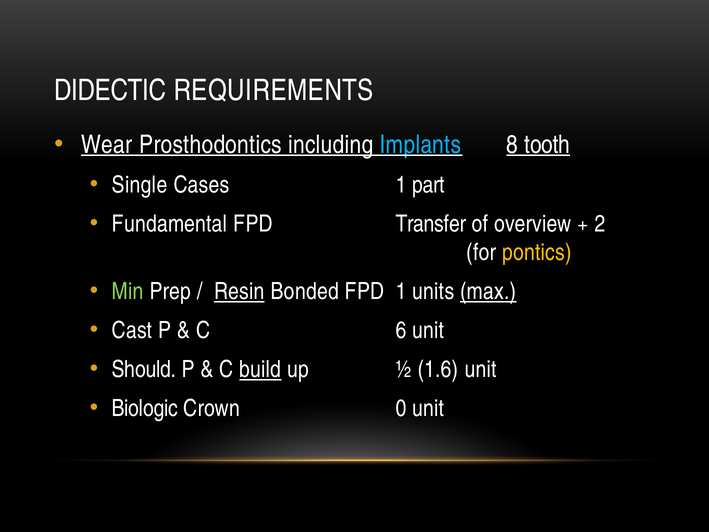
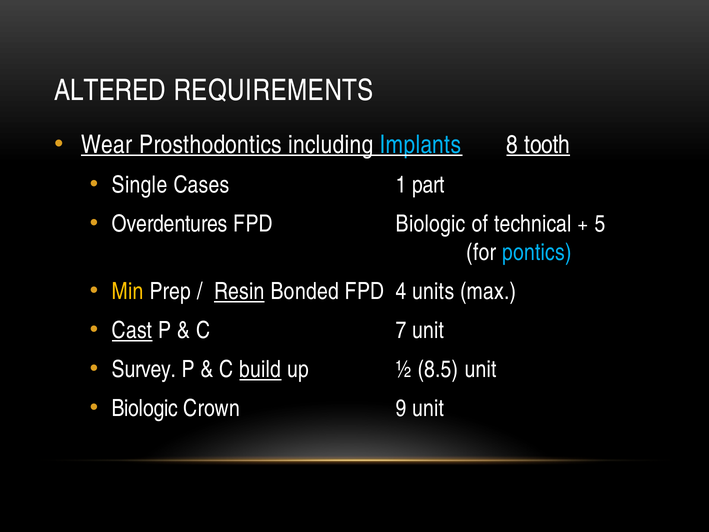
DIDECTIC: DIDECTIC -> ALTERED
Fundamental: Fundamental -> Overdentures
FPD Transfer: Transfer -> Biologic
overview: overview -> technical
2: 2 -> 5
pontics colour: yellow -> light blue
Min colour: light green -> yellow
FPD 1: 1 -> 4
max underline: present -> none
Cast underline: none -> present
6: 6 -> 7
Should: Should -> Survey
1.6: 1.6 -> 8.5
0: 0 -> 9
